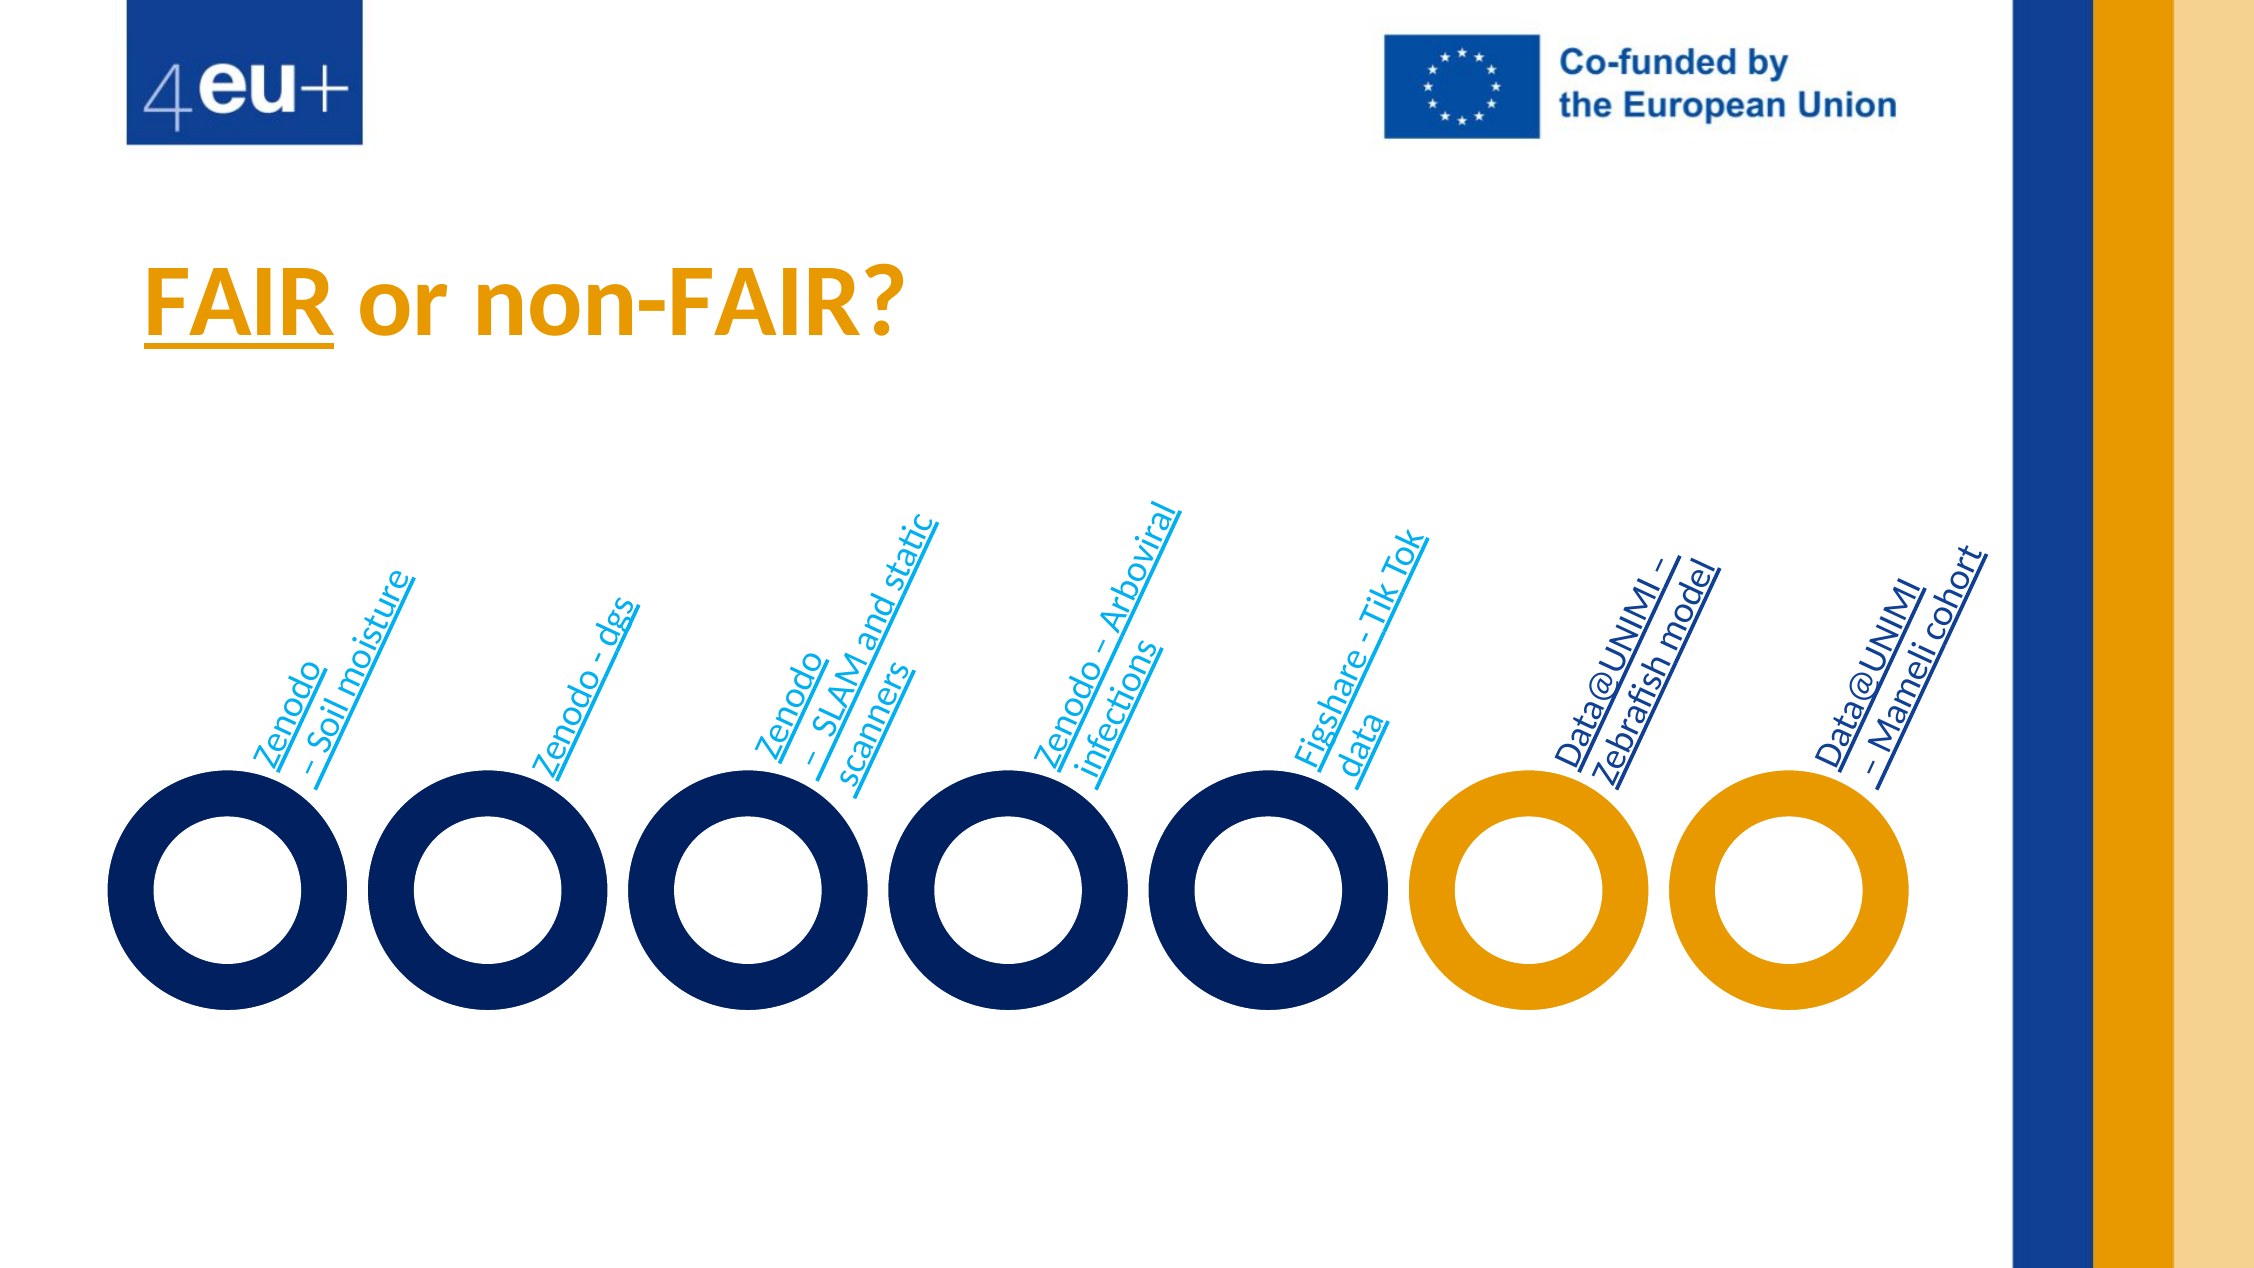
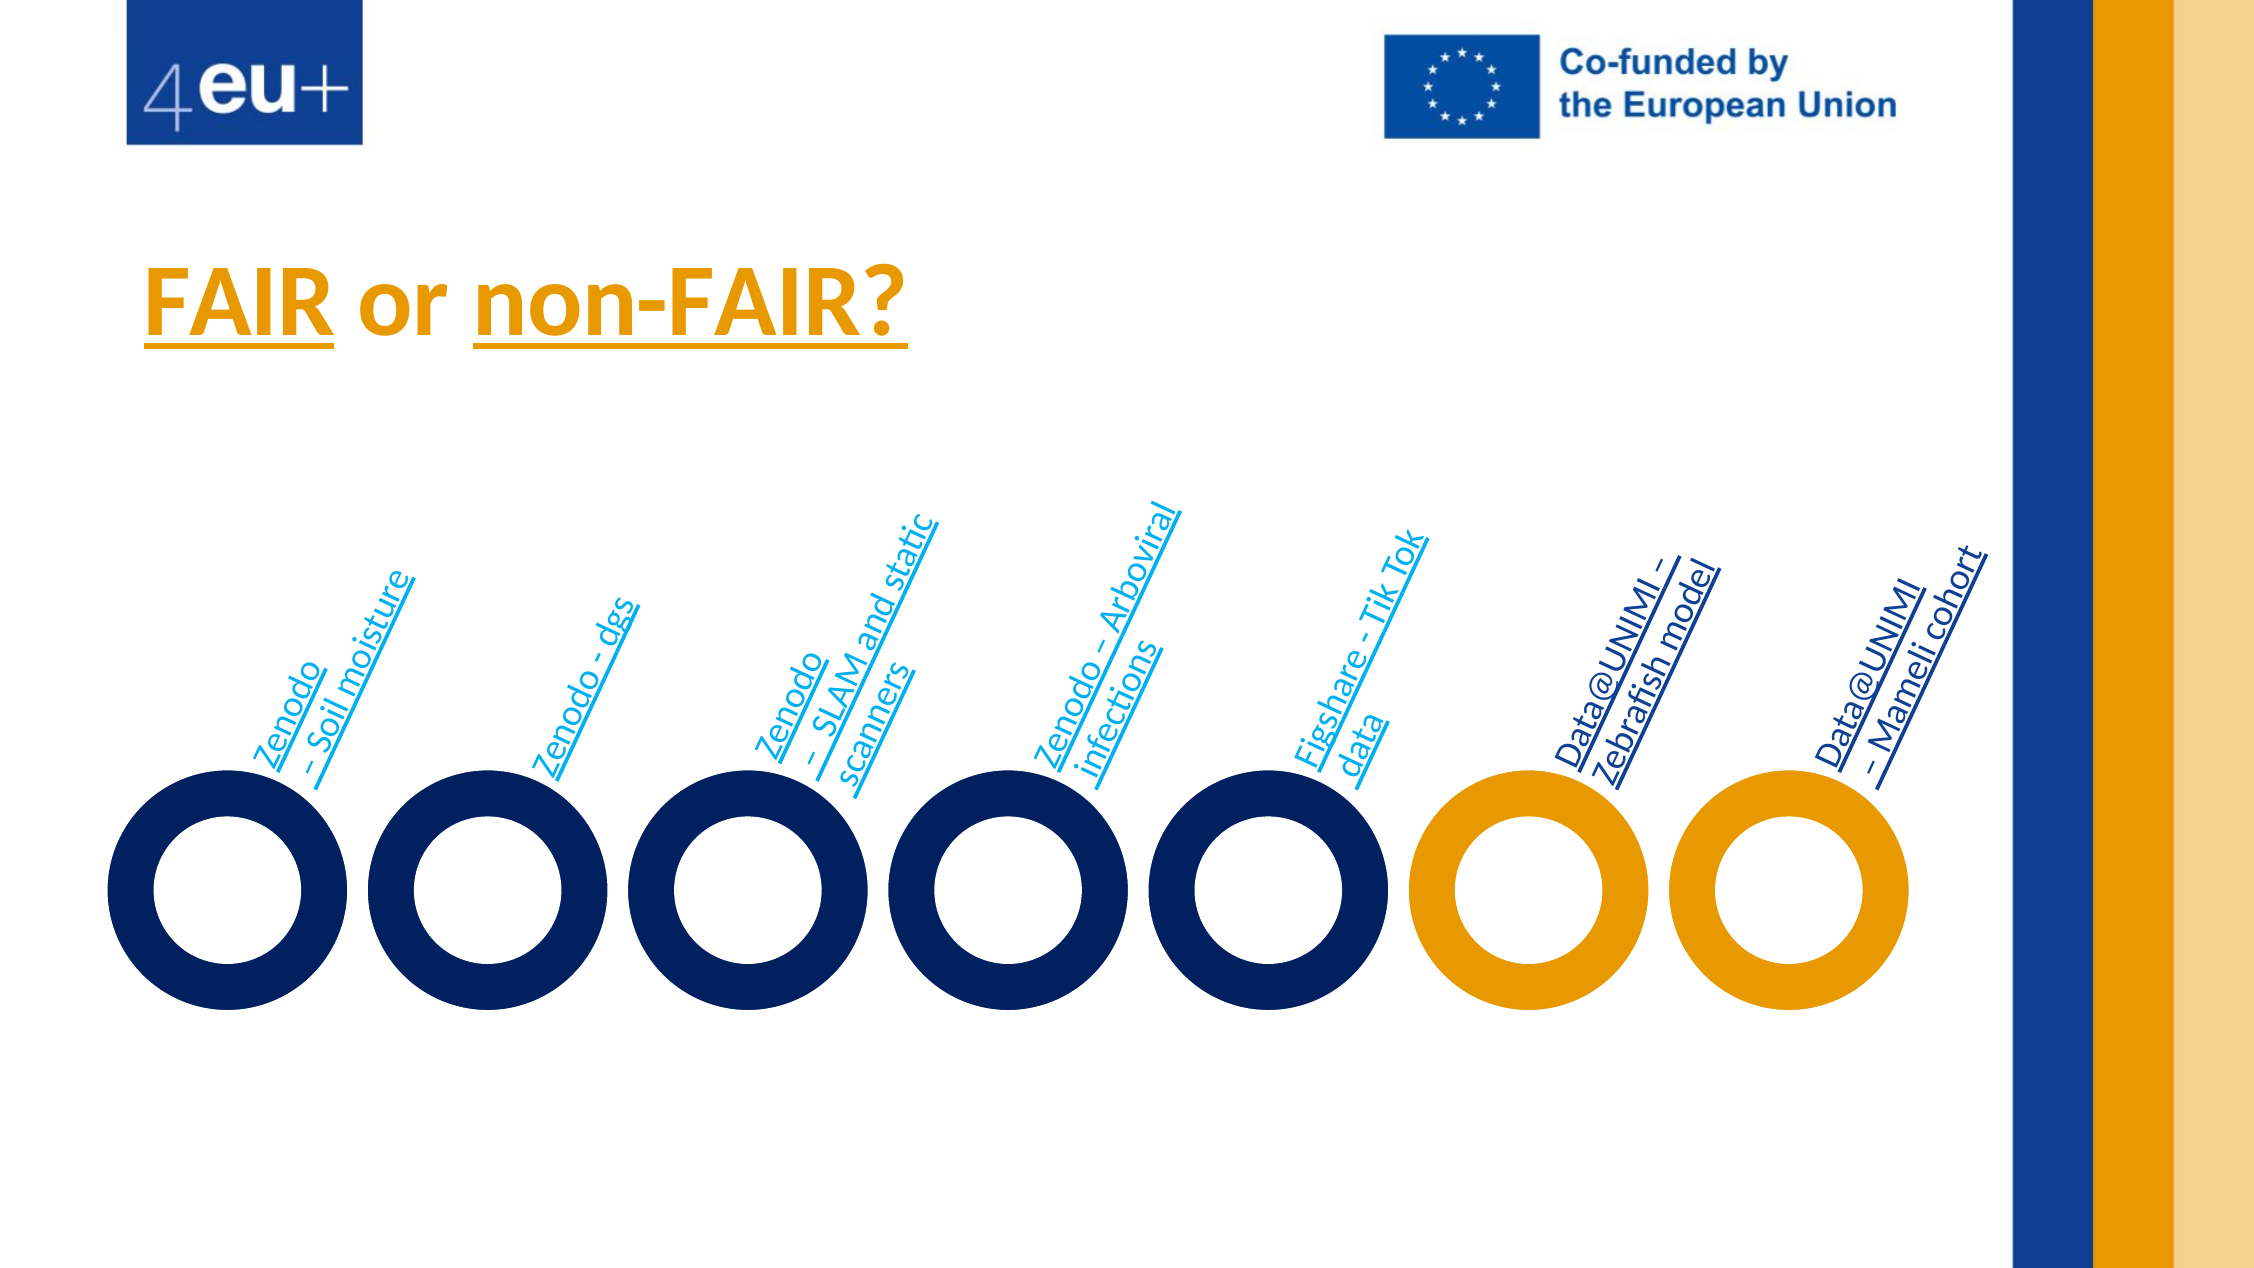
non-FAIR underline: none -> present
